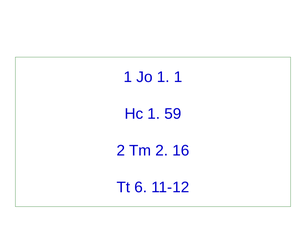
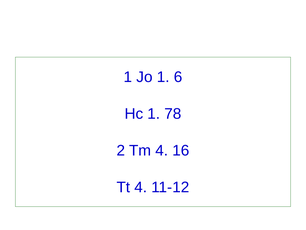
1 1: 1 -> 6
59: 59 -> 78
Tm 2: 2 -> 4
Tt 6: 6 -> 4
